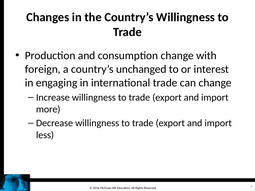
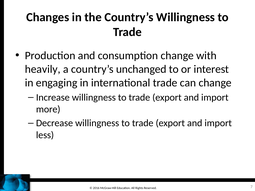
foreign: foreign -> heavily
